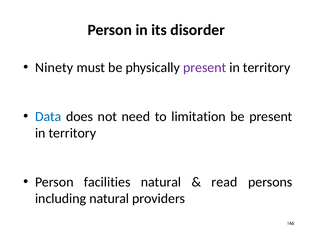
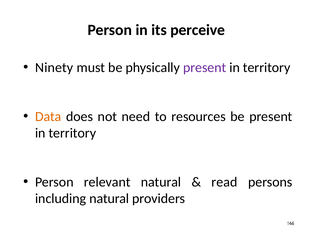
disorder: disorder -> perceive
Data colour: blue -> orange
limitation: limitation -> resources
facilities: facilities -> relevant
